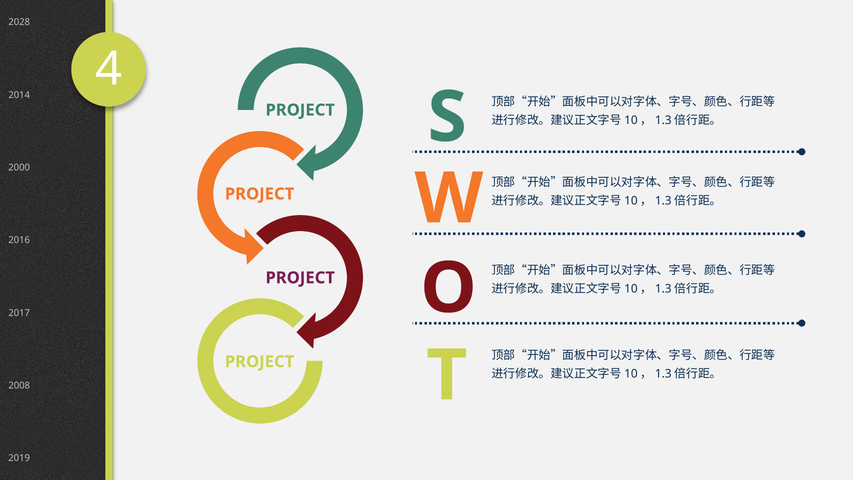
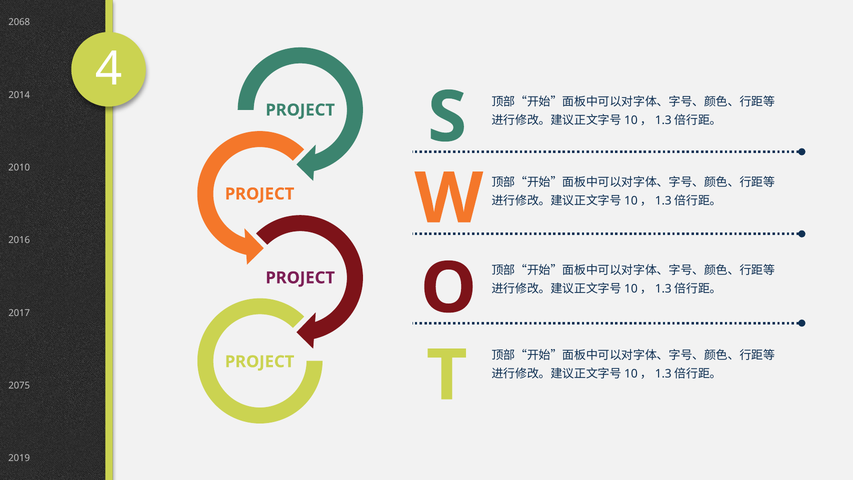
2028: 2028 -> 2068
2000: 2000 -> 2010
2008: 2008 -> 2075
